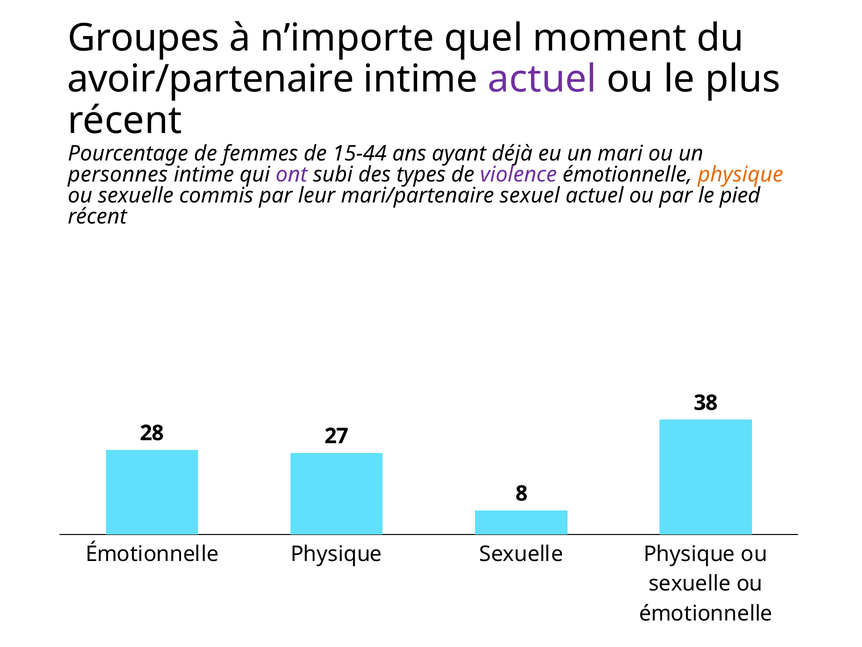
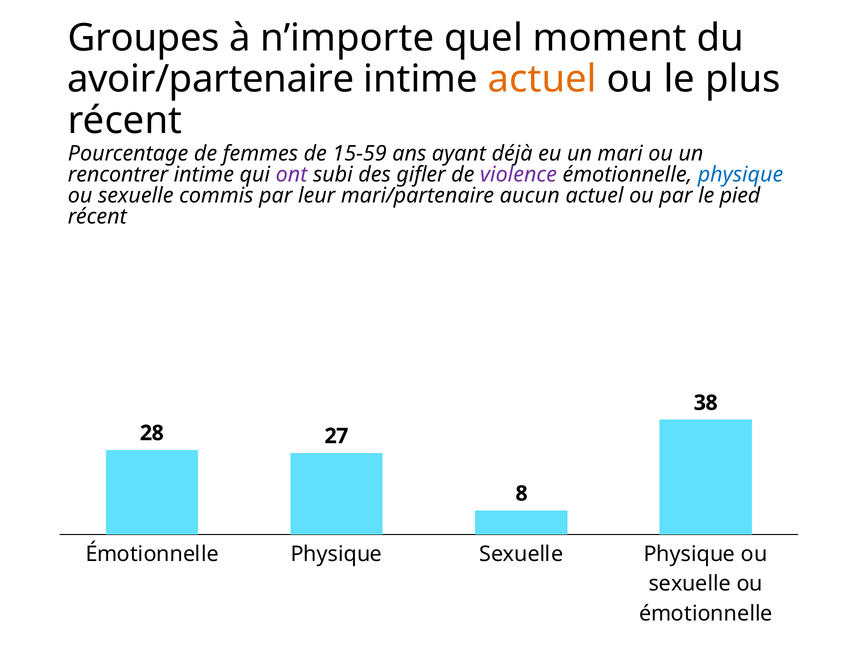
actuel at (542, 79) colour: purple -> orange
15-44: 15-44 -> 15-59
personnes: personnes -> rencontrer
types: types -> gifler
physique at (741, 174) colour: orange -> blue
sexuel: sexuel -> aucun
